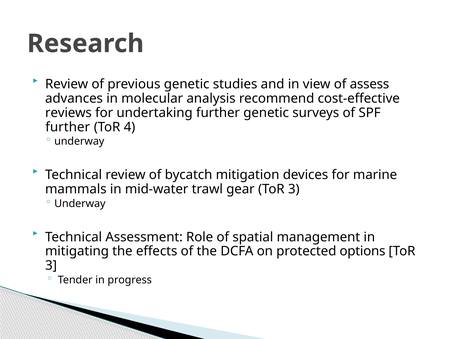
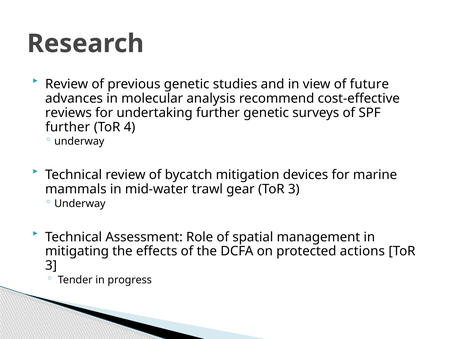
assess: assess -> future
options: options -> actions
